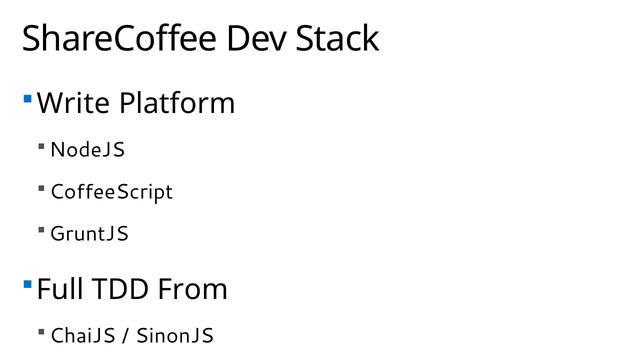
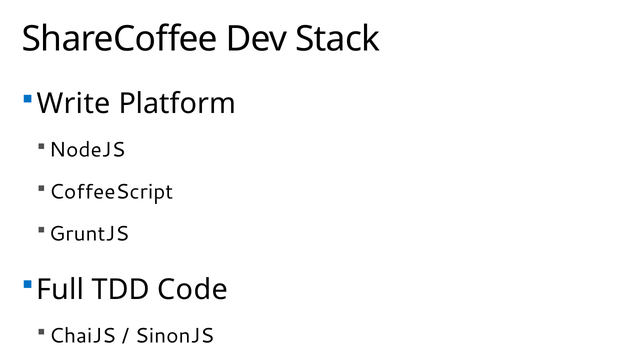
From: From -> Code
